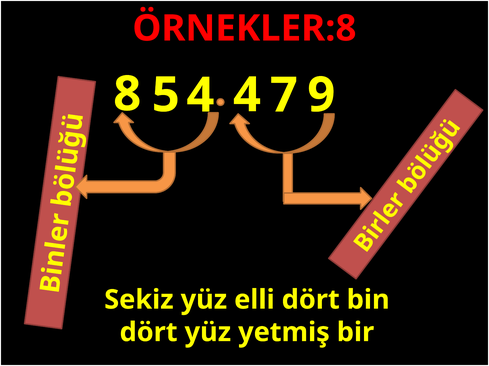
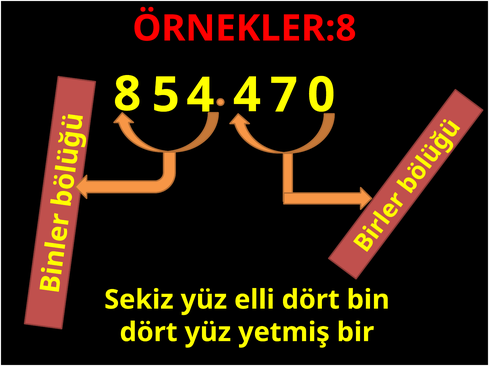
9: 9 -> 0
